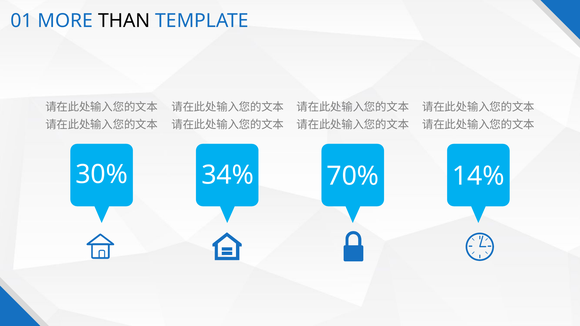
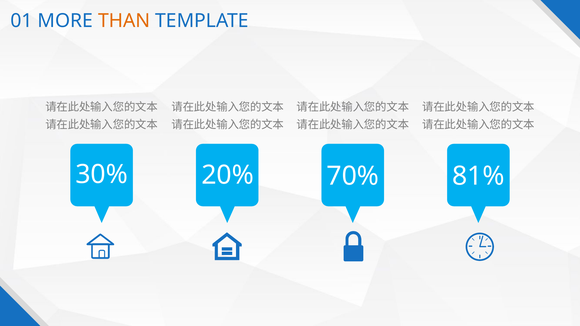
THAN colour: black -> orange
34%: 34% -> 20%
14%: 14% -> 81%
